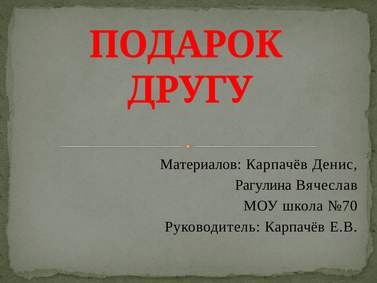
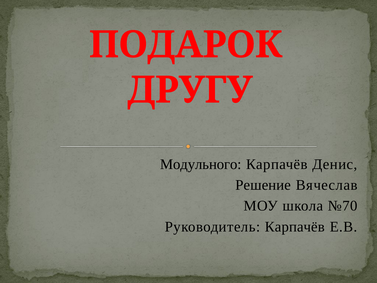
Материалов: Материалов -> Модульного
Рагулина: Рагулина -> Решение
